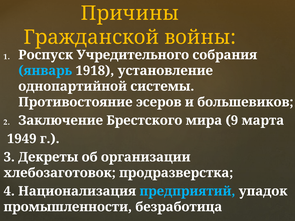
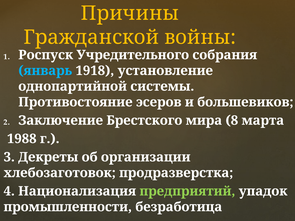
9: 9 -> 8
1949: 1949 -> 1988
предприятий colour: light blue -> light green
